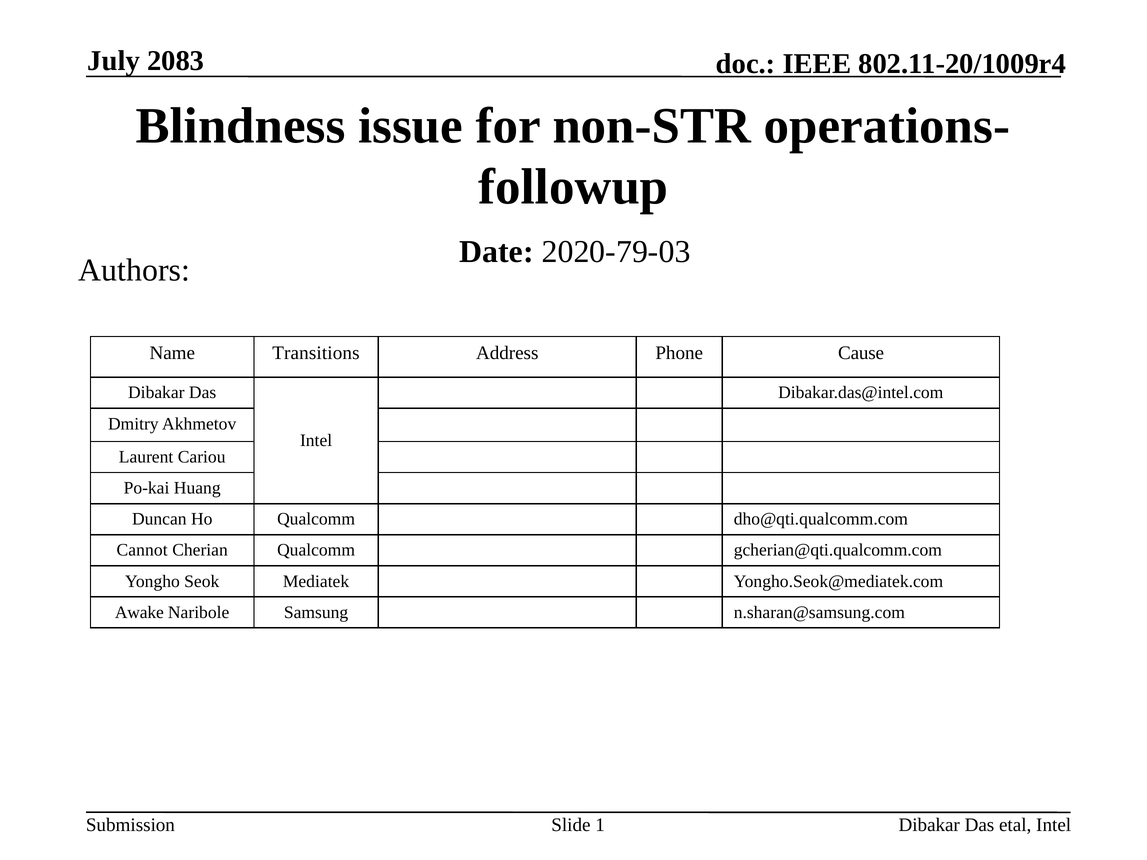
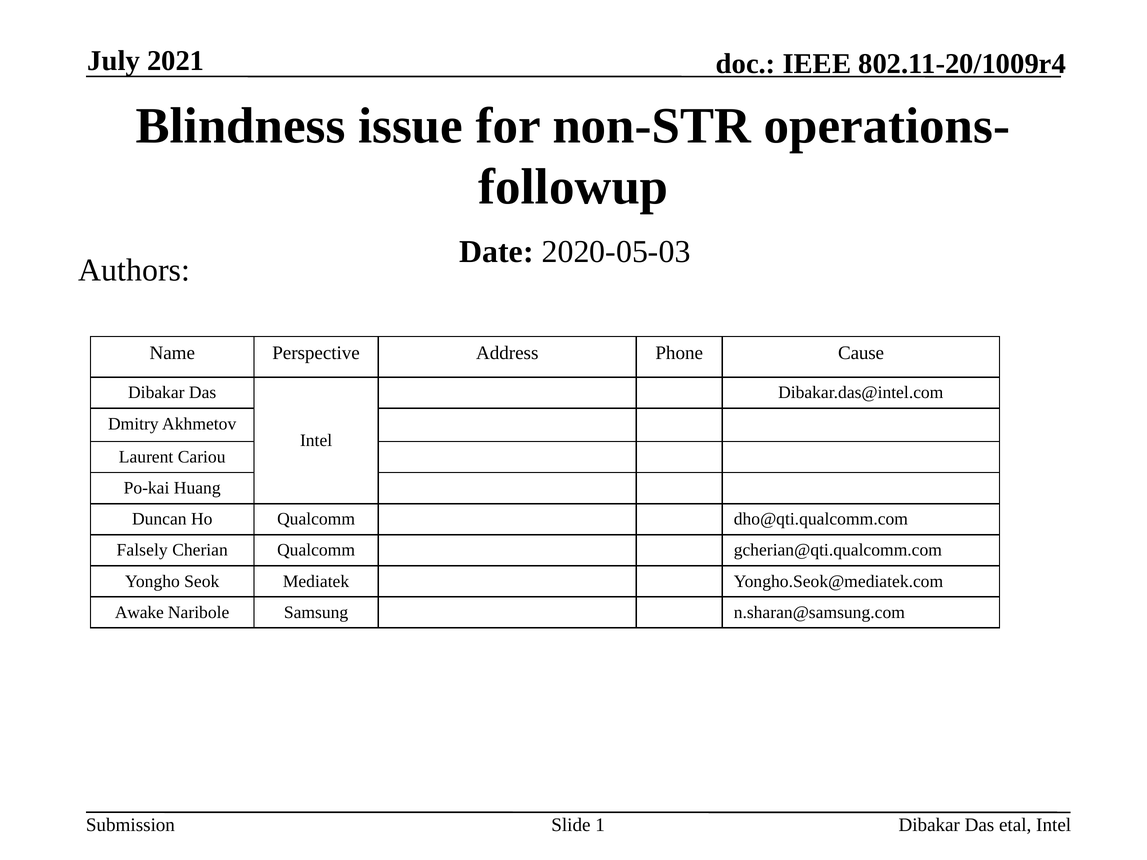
2083: 2083 -> 2021
2020-79-03: 2020-79-03 -> 2020-05-03
Transitions: Transitions -> Perspective
Cannot: Cannot -> Falsely
